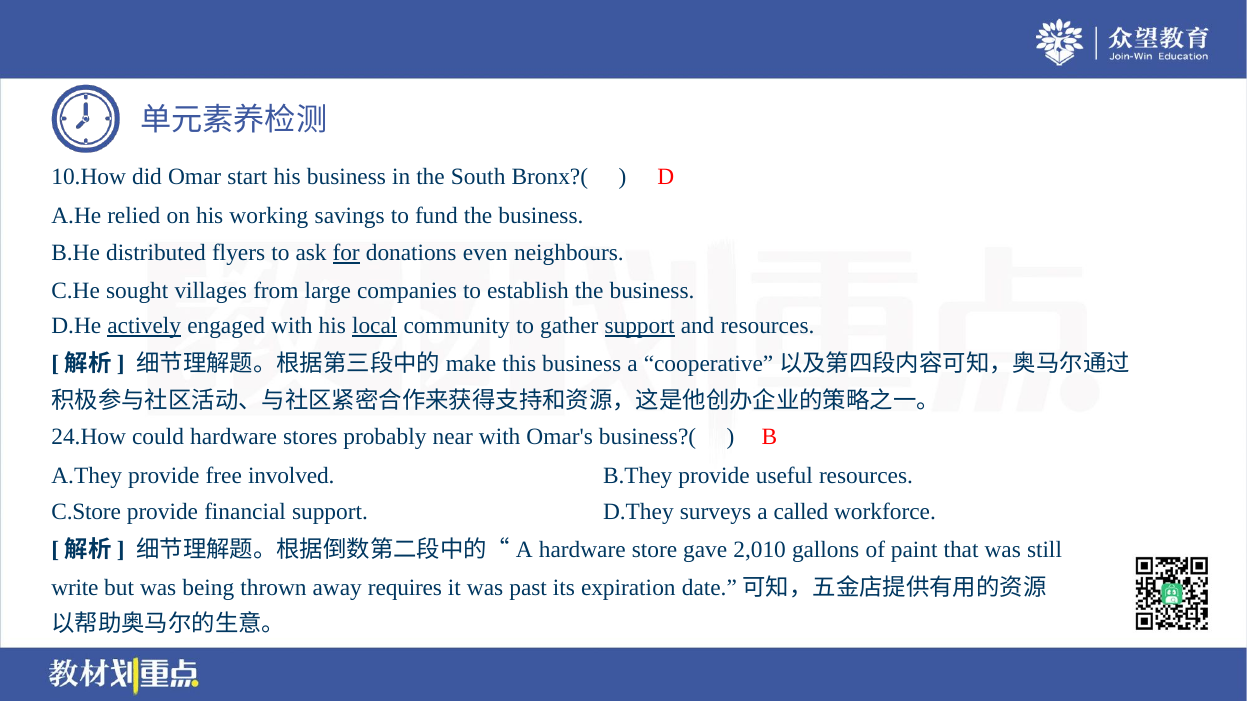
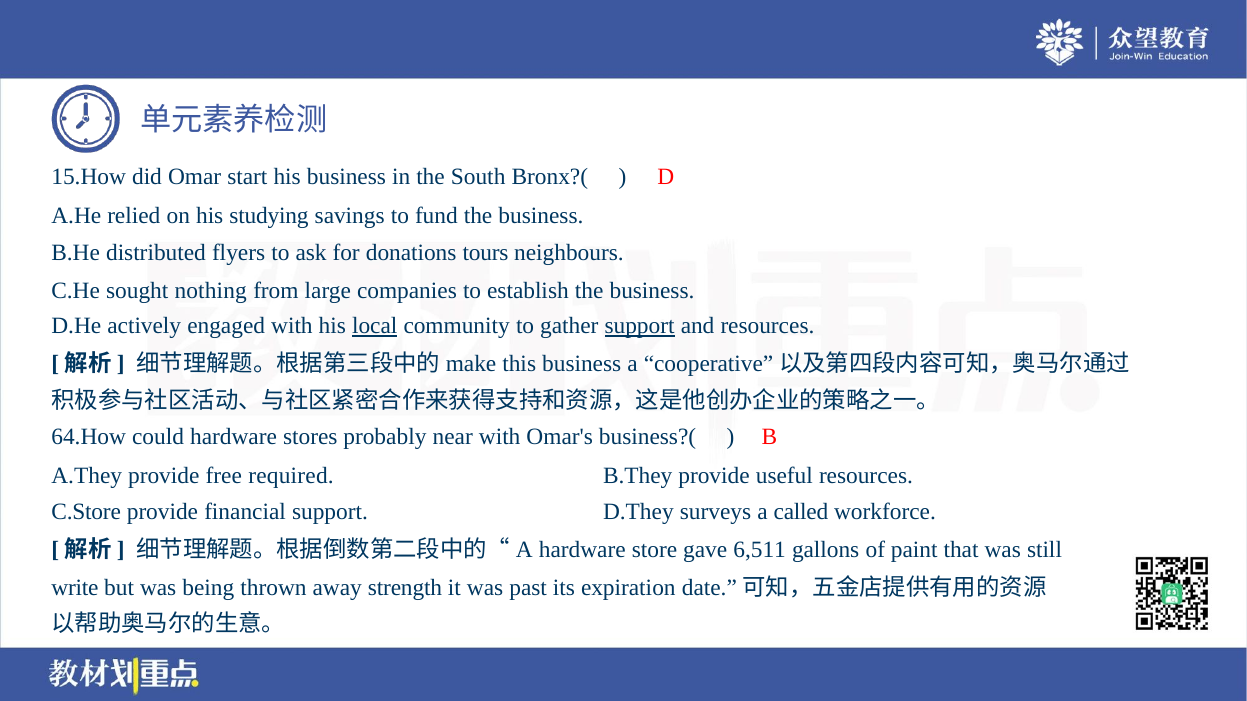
10.How: 10.How -> 15.How
working: working -> studying
for underline: present -> none
even: even -> tours
villages: villages -> nothing
actively underline: present -> none
24.How: 24.How -> 64.How
involved: involved -> required
2,010: 2,010 -> 6,511
requires: requires -> strength
